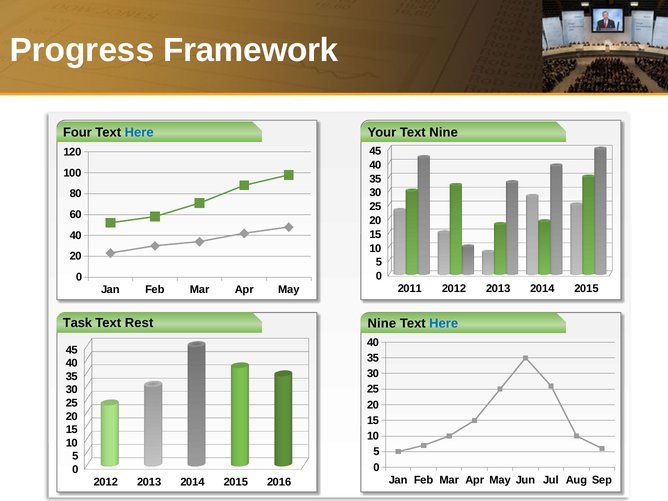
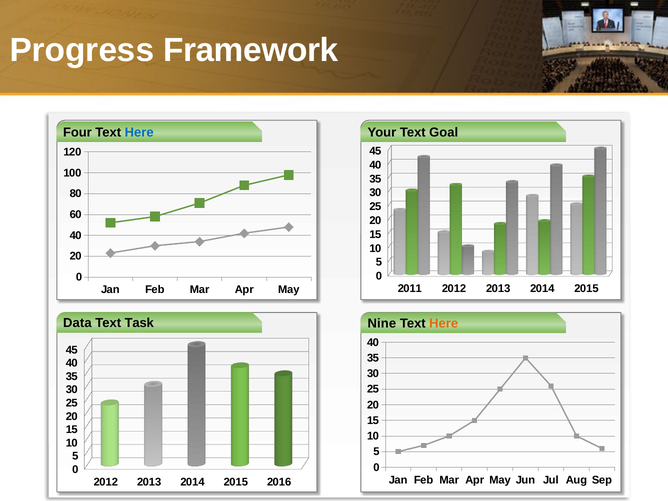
Text Nine: Nine -> Goal
Task: Task -> Data
Rest: Rest -> Task
Here at (444, 324) colour: blue -> orange
